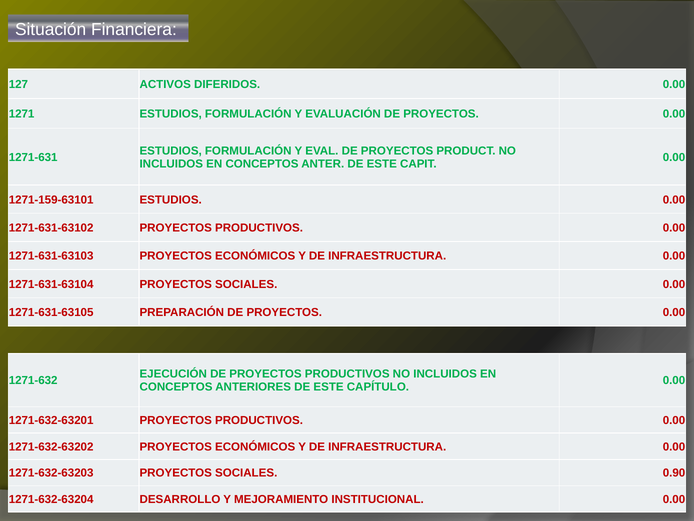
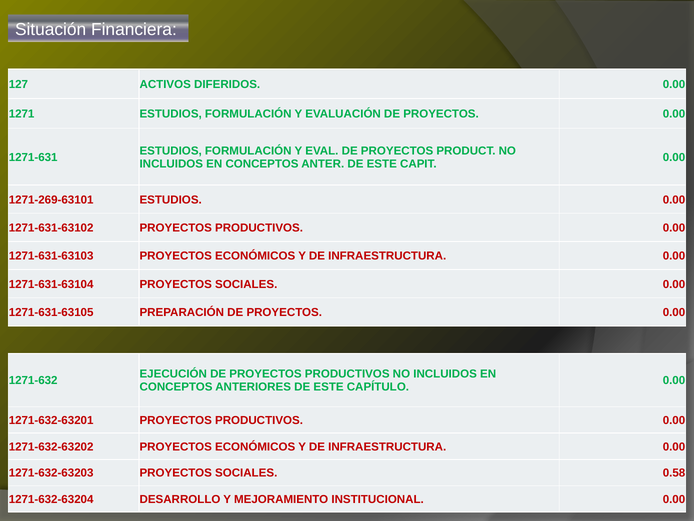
1271-159-63101: 1271-159-63101 -> 1271-269-63101
0.90: 0.90 -> 0.58
